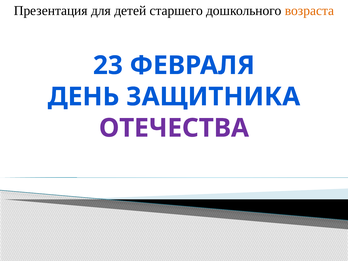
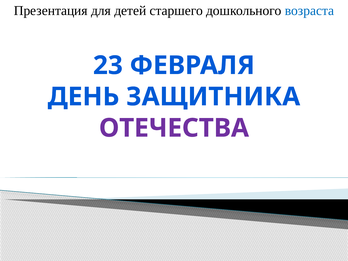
возраста colour: orange -> blue
